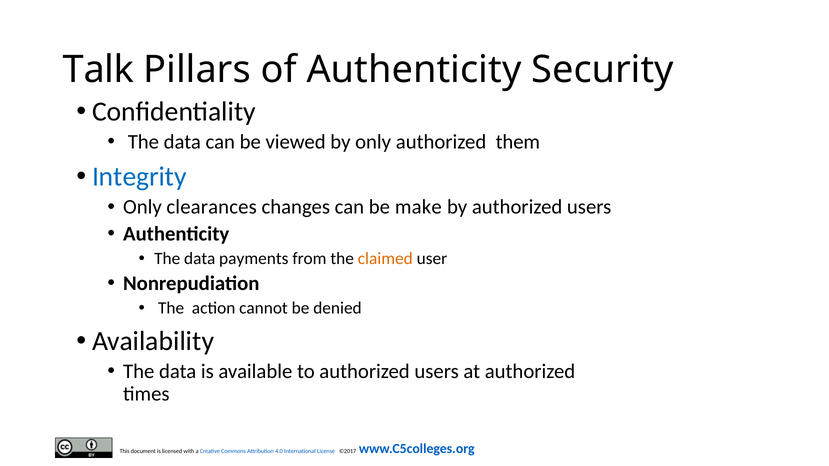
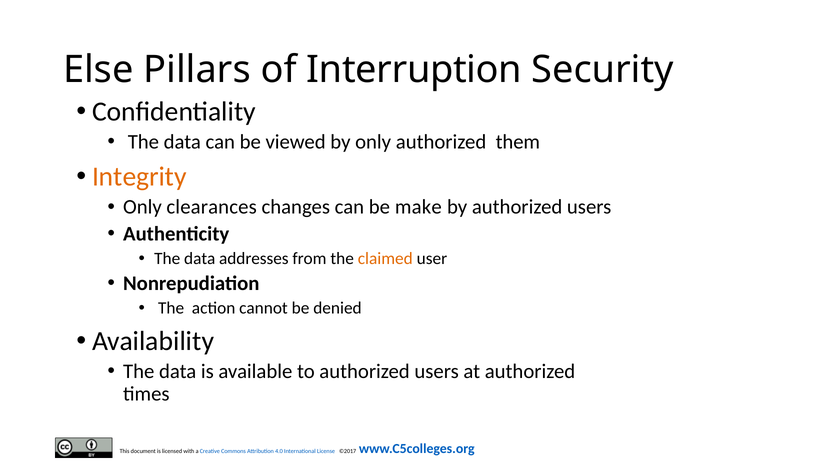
Talk: Talk -> Else
of Authenticity: Authenticity -> Interruption
Integrity colour: blue -> orange
payments: payments -> addresses
